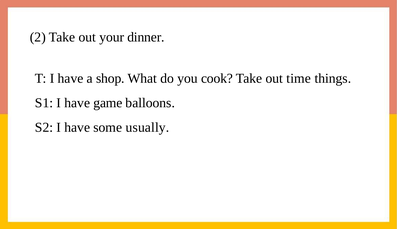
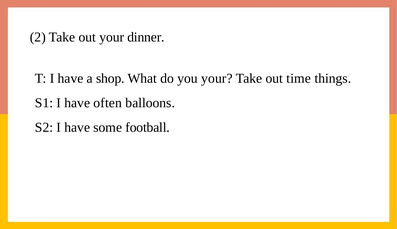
you cook: cook -> your
game: game -> often
usually: usually -> football
